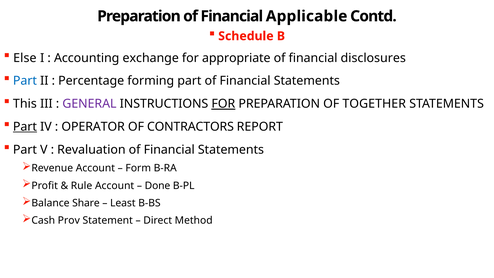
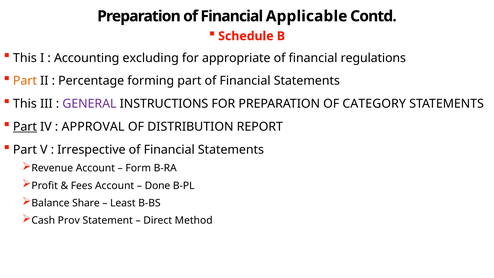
Else at (25, 58): Else -> This
exchange: exchange -> excluding
disclosures: disclosures -> regulations
Part at (25, 81) colour: blue -> orange
FOR at (223, 104) underline: present -> none
TOGETHER: TOGETHER -> CATEGORY
OPERATOR: OPERATOR -> APPROVAL
CONTRACTORS: CONTRACTORS -> DISTRIBUTION
Revaluation: Revaluation -> Irrespective
Rule: Rule -> Fees
